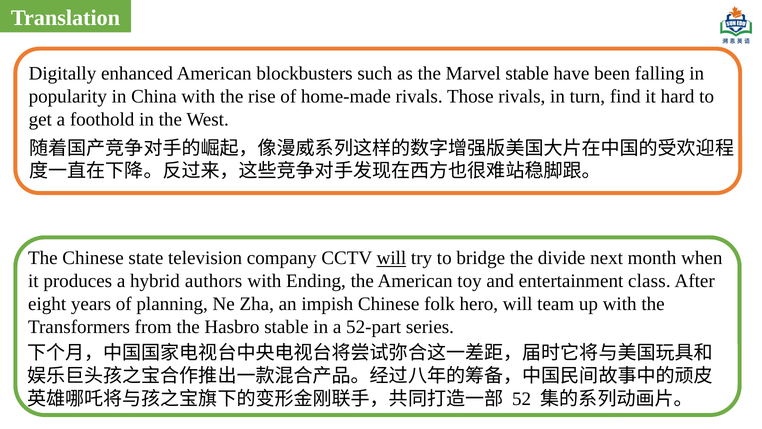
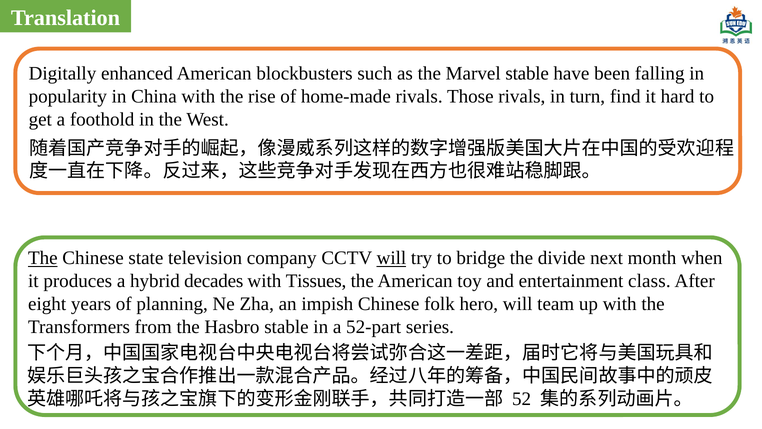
The at (43, 258) underline: none -> present
authors: authors -> decades
Ending: Ending -> Tissues
